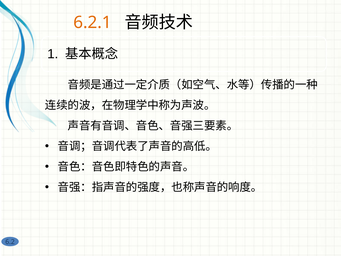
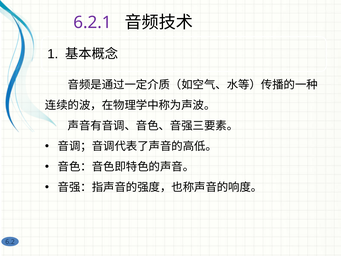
6.2.1 colour: orange -> purple
